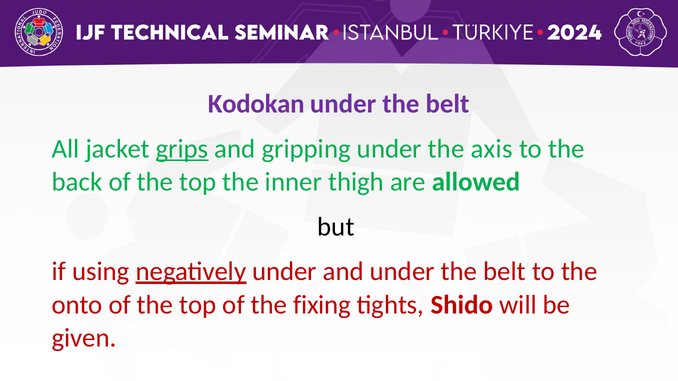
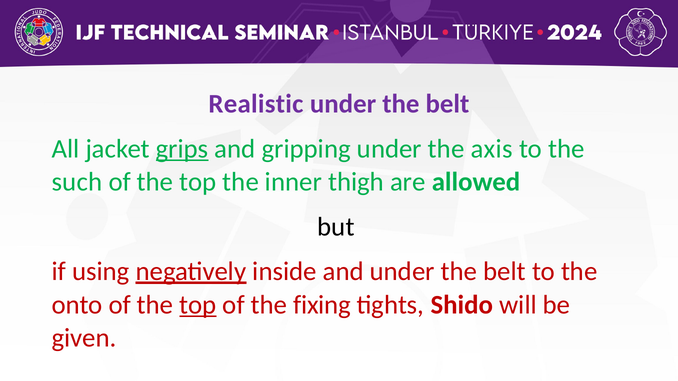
Kodokan: Kodokan -> Realistic
back: back -> such
under at (285, 272): under -> inside
top at (198, 305) underline: none -> present
